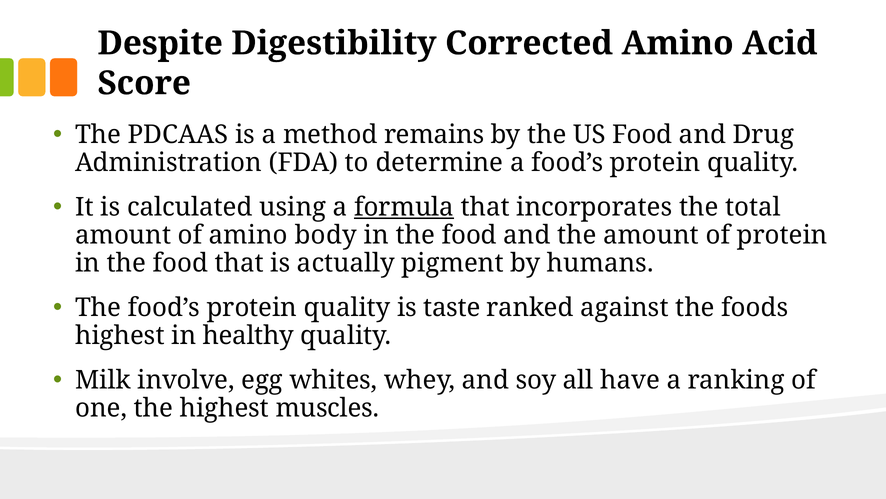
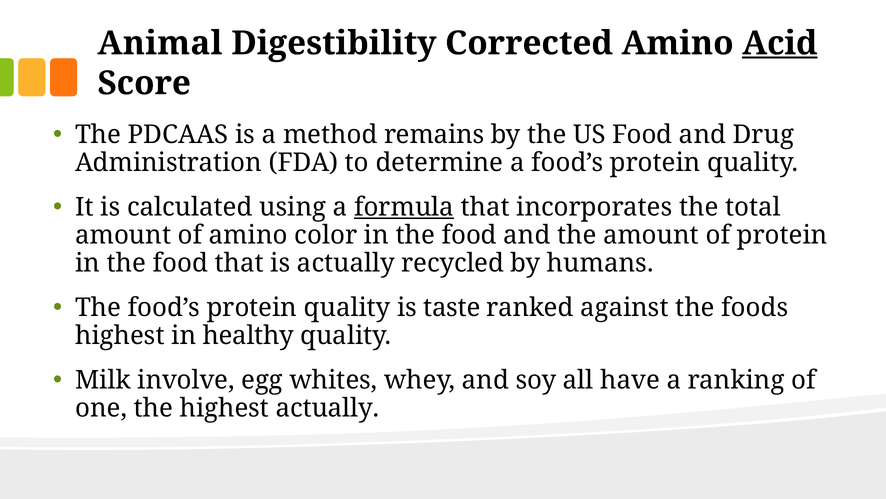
Despite: Despite -> Animal
Acid underline: none -> present
body: body -> color
pigment: pigment -> recycled
highest muscles: muscles -> actually
